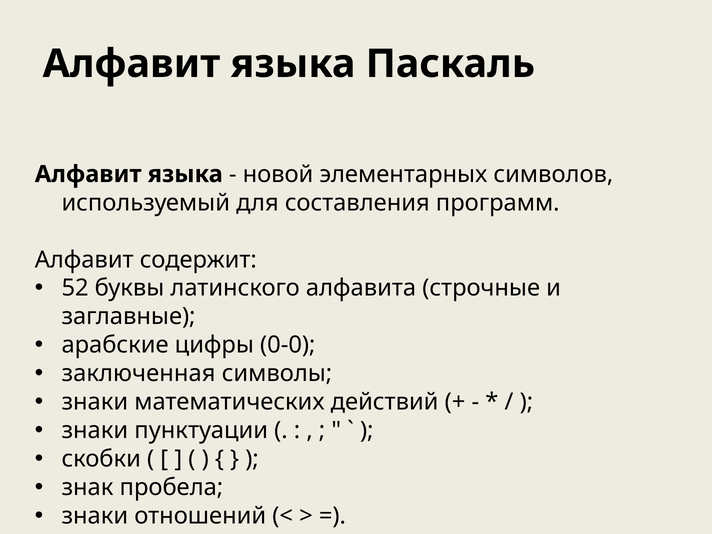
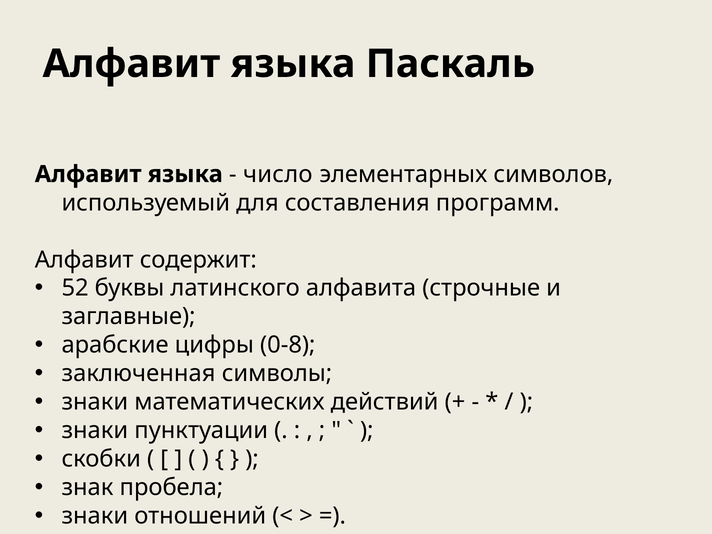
новой: новой -> число
0-0: 0-0 -> 0-8
